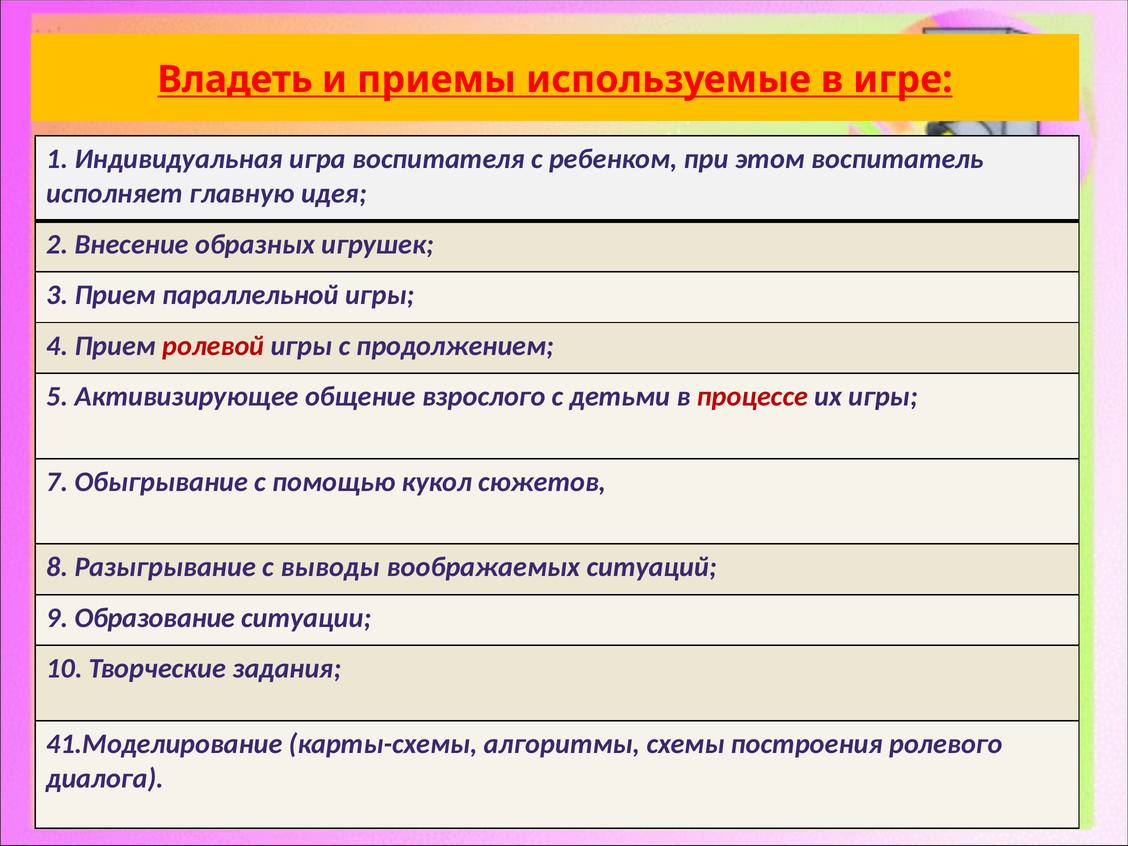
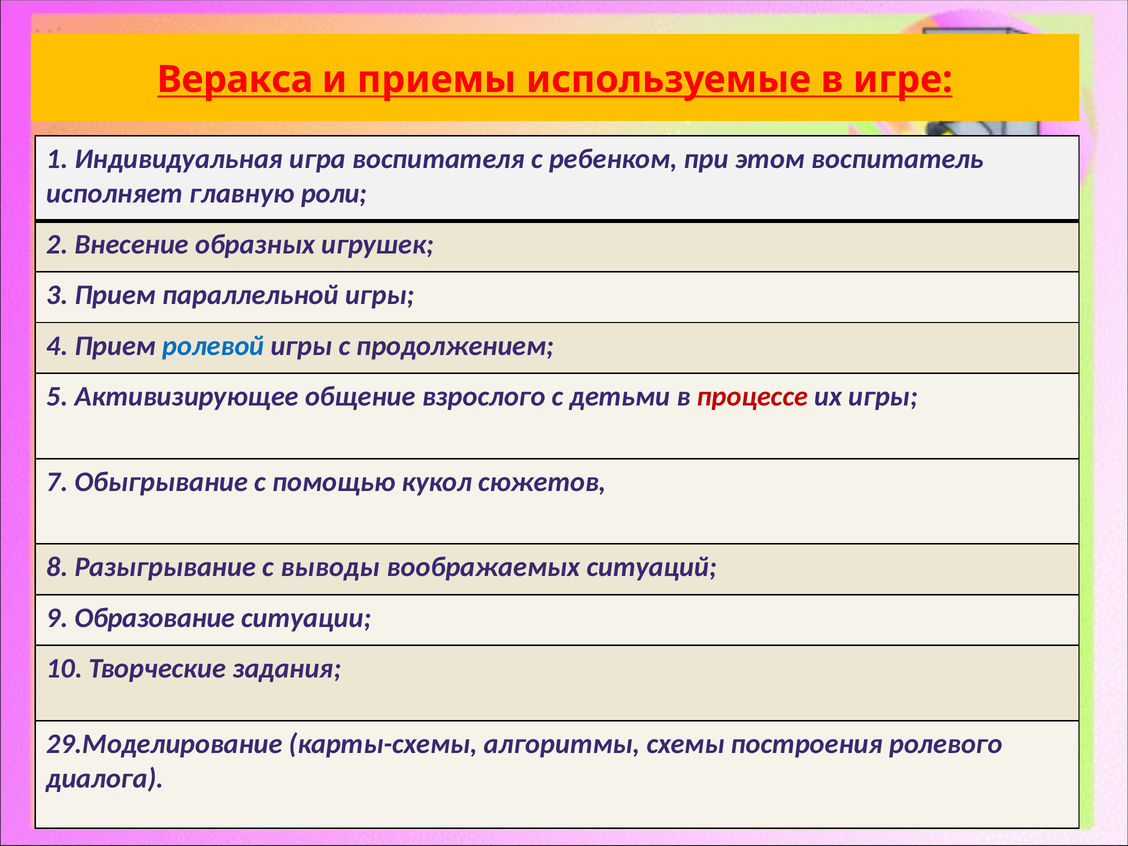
Владеть: Владеть -> Веракса
идея: идея -> роли
ролевой colour: red -> blue
41.Моделирование: 41.Моделирование -> 29.Моделирование
